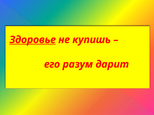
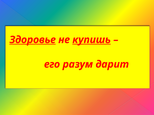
купишь underline: none -> present
